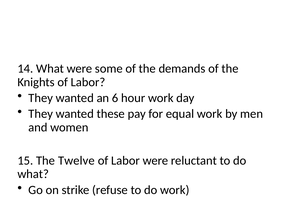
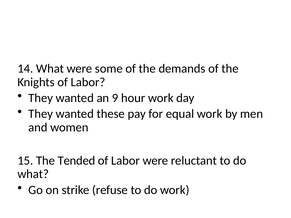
6: 6 -> 9
Twelve: Twelve -> Tended
